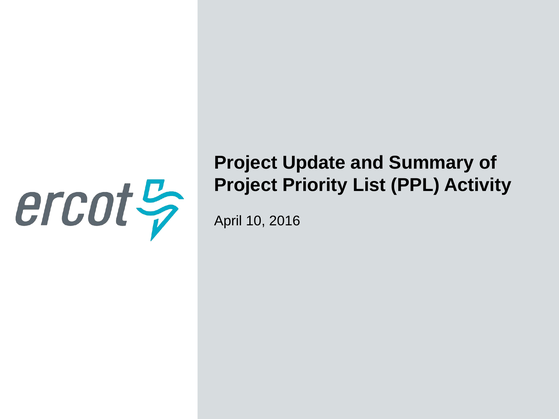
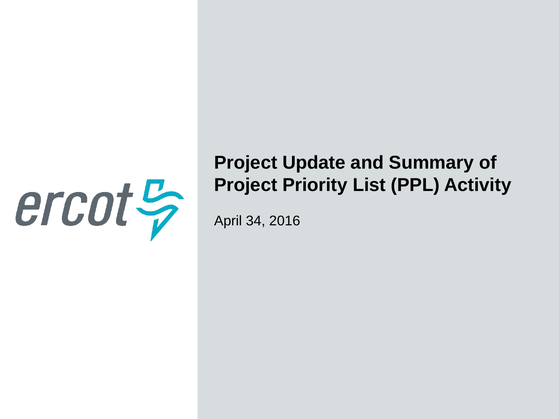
10: 10 -> 34
